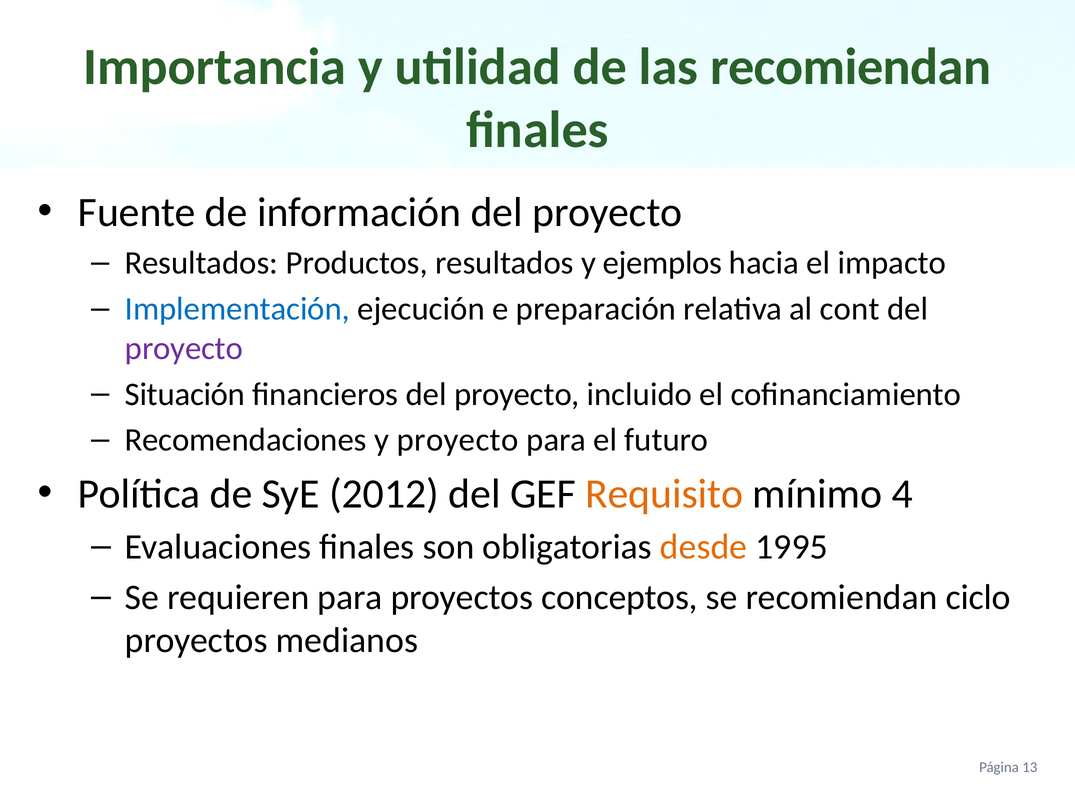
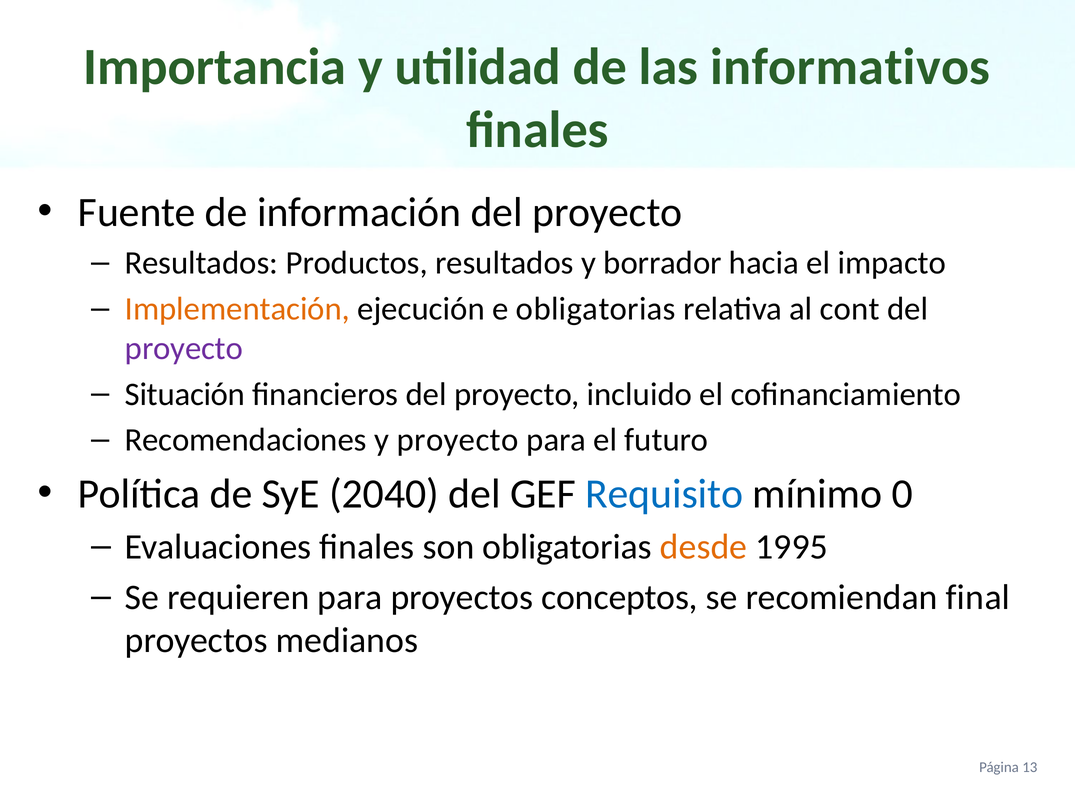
las recomiendan: recomiendan -> informativos
ejemplos: ejemplos -> borrador
Implementación colour: blue -> orange
e preparación: preparación -> obligatorias
2012: 2012 -> 2040
Requisito colour: orange -> blue
4: 4 -> 0
ciclo: ciclo -> final
